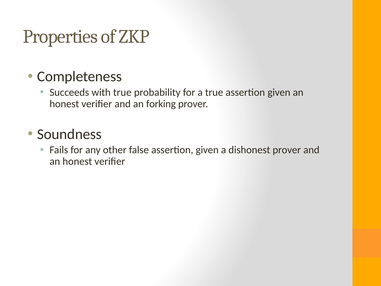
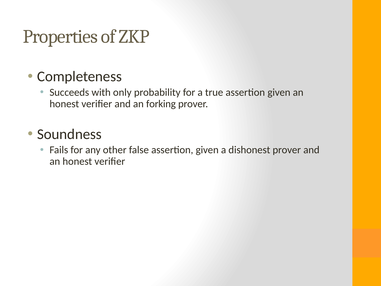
with true: true -> only
